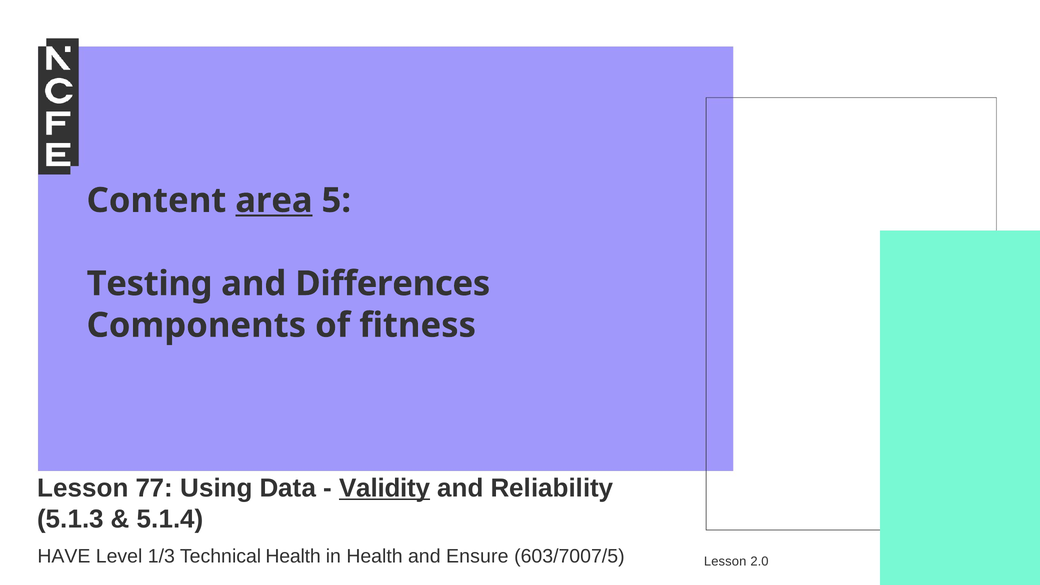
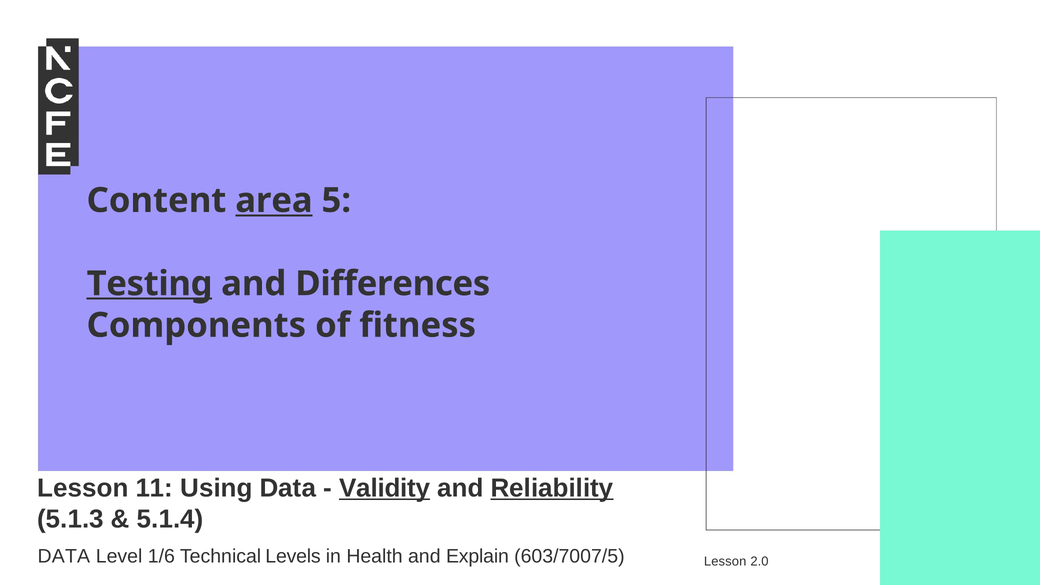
Testing underline: none -> present
77: 77 -> 11
Reliability underline: none -> present
HAVE at (64, 556): HAVE -> DATA
1/3: 1/3 -> 1/6
Technical Health: Health -> Levels
Ensure: Ensure -> Explain
